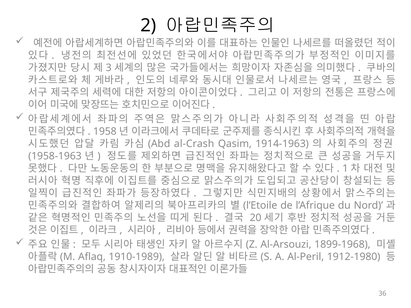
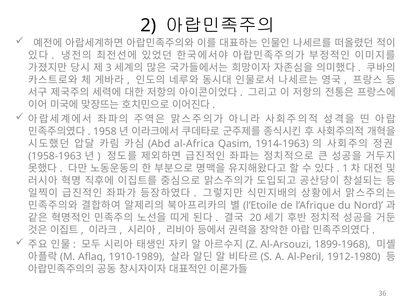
al-Crash: al-Crash -> al-Africa
